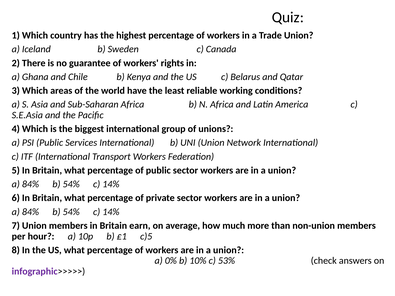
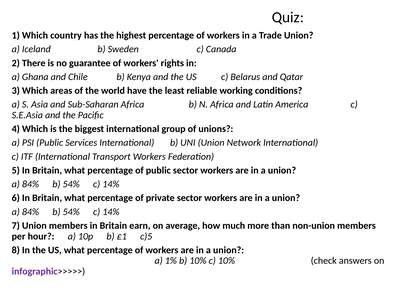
0%: 0% -> 1%
c 53%: 53% -> 10%
